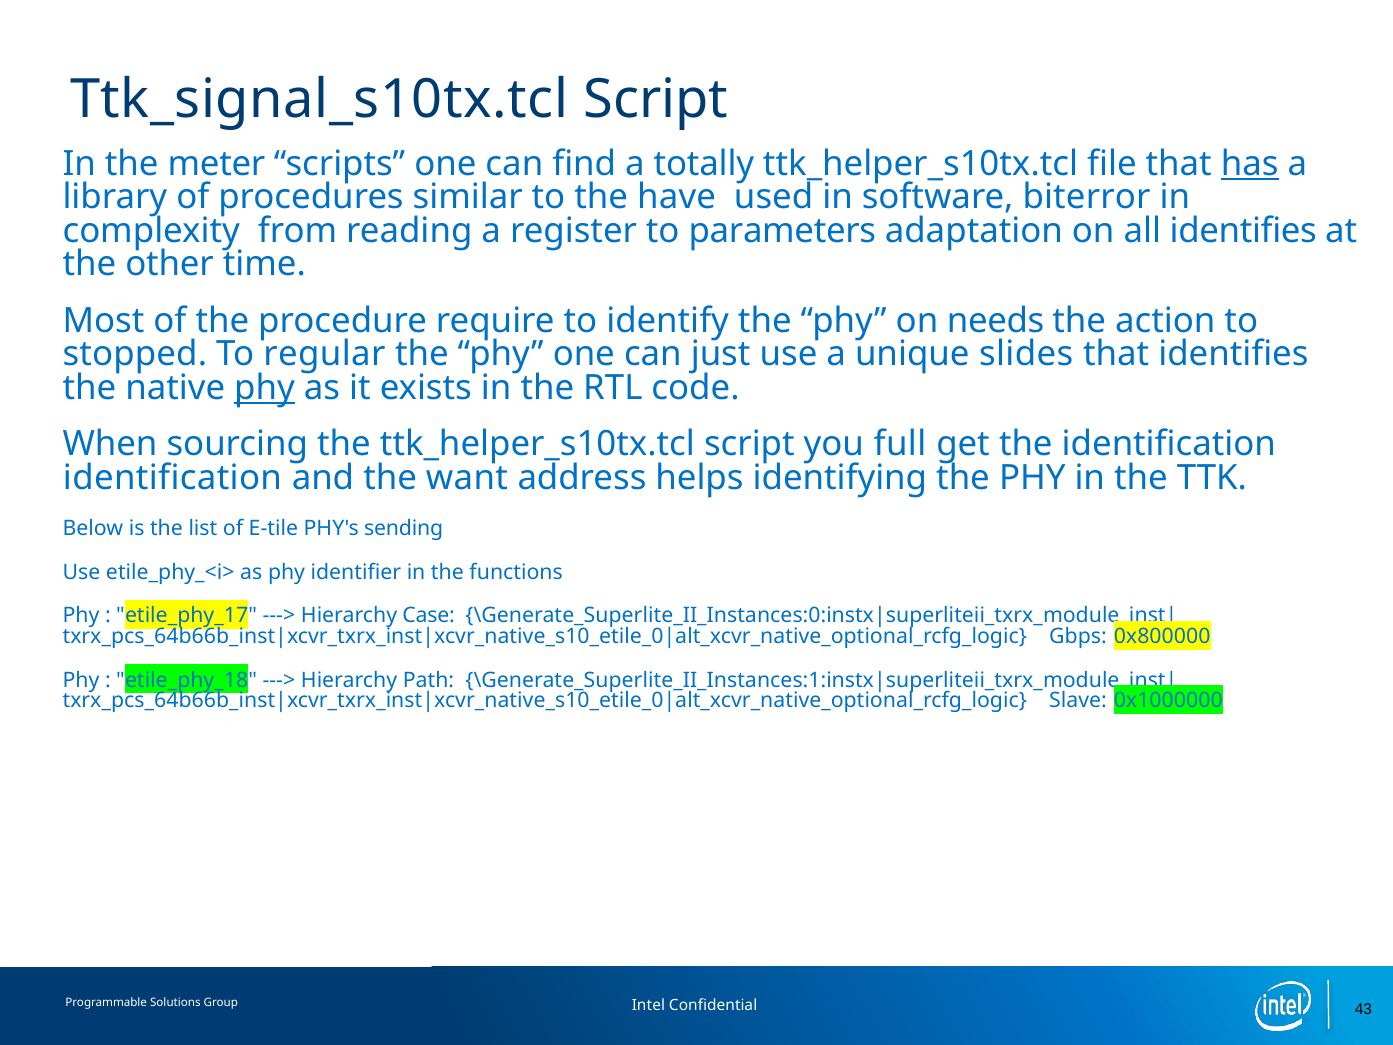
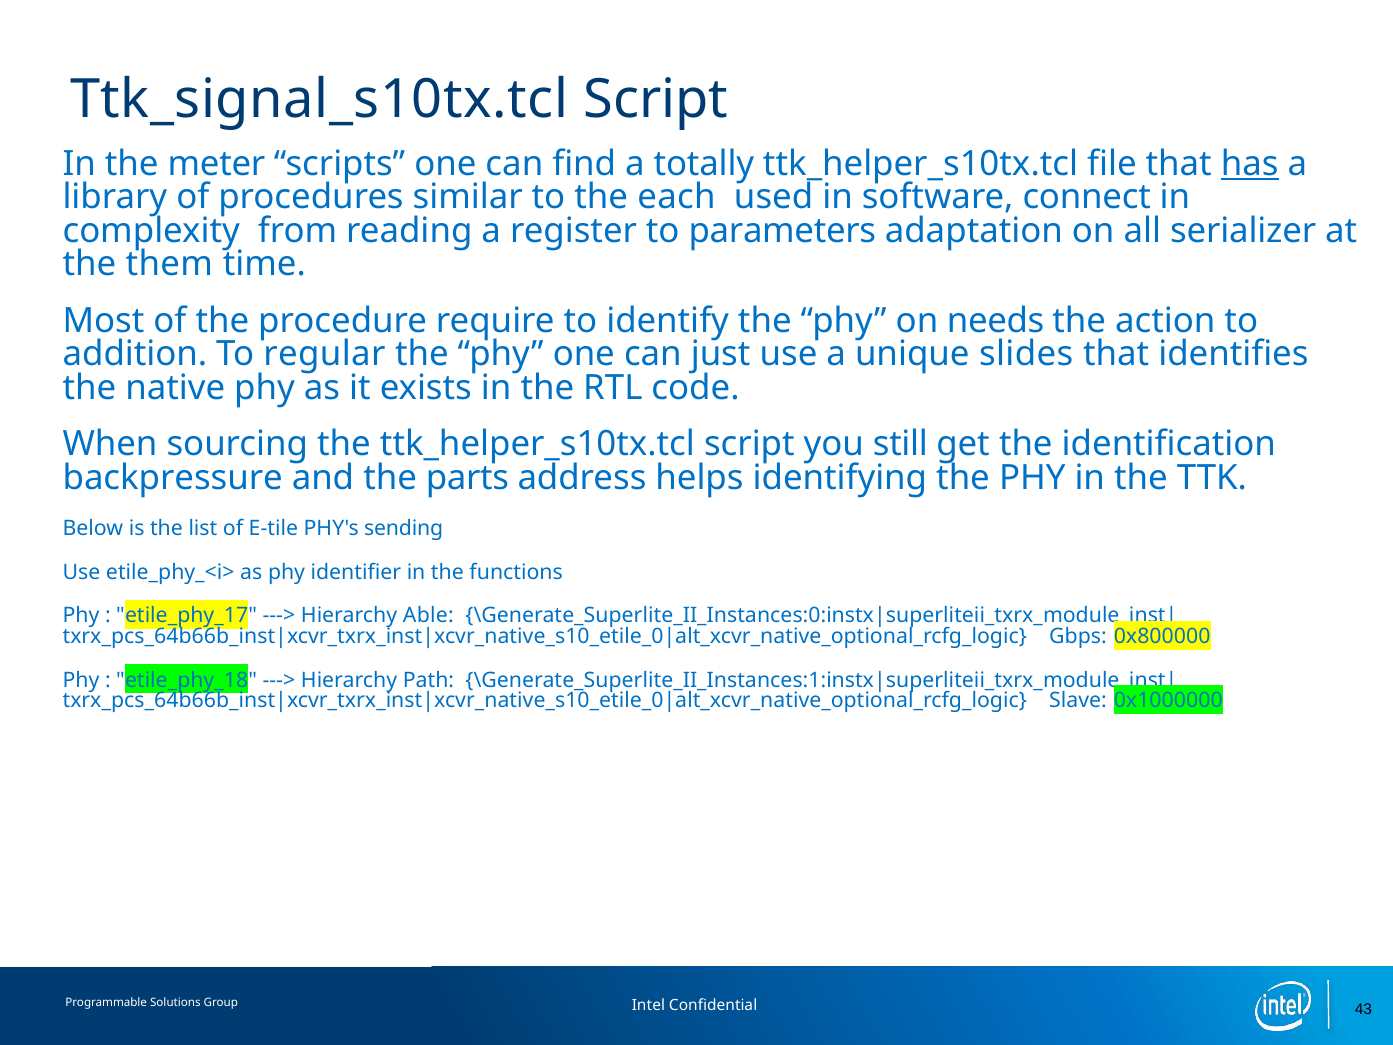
have: have -> each
biterror: biterror -> connect
all identifies: identifies -> serializer
other: other -> them
stopped: stopped -> addition
phy at (264, 388) underline: present -> none
full: full -> still
identification at (173, 478): identification -> backpressure
want: want -> parts
Case: Case -> Able
